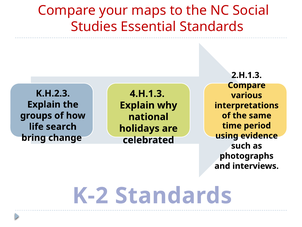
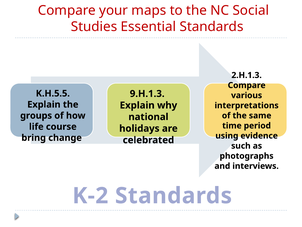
K.H.2.3: K.H.2.3 -> K.H.5.5
4.H.1.3: 4.H.1.3 -> 9.H.1.3
search: search -> course
